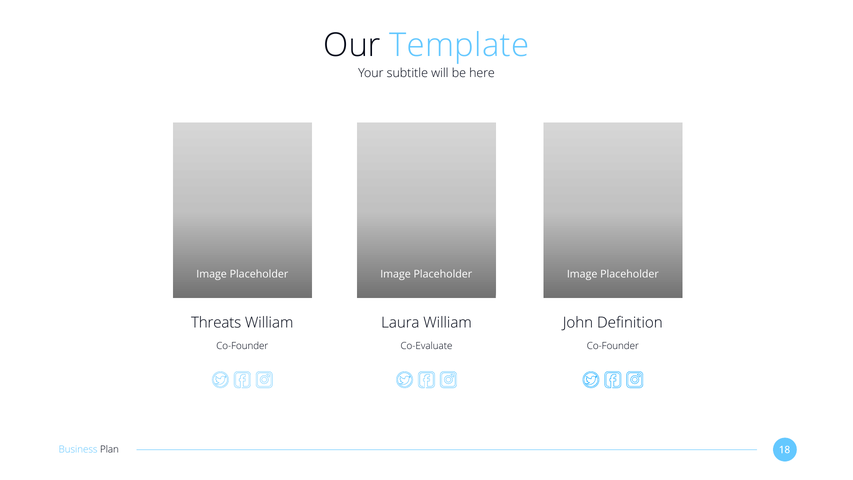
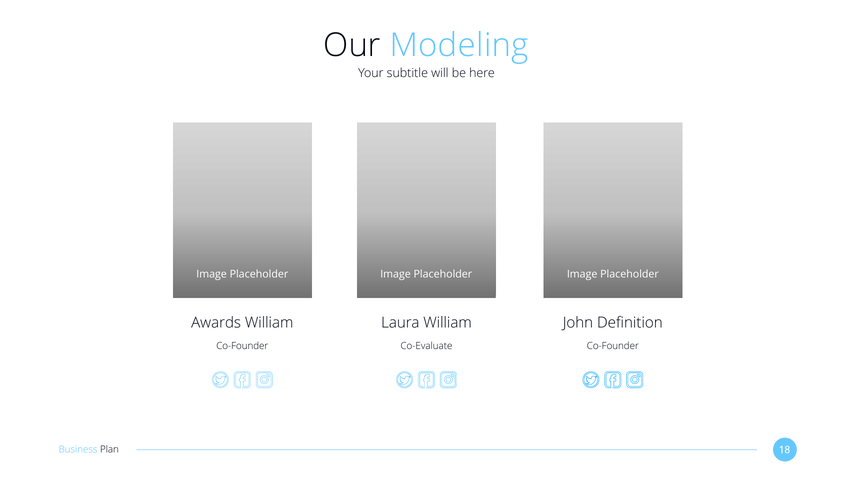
Template: Template -> Modeling
Threats: Threats -> Awards
